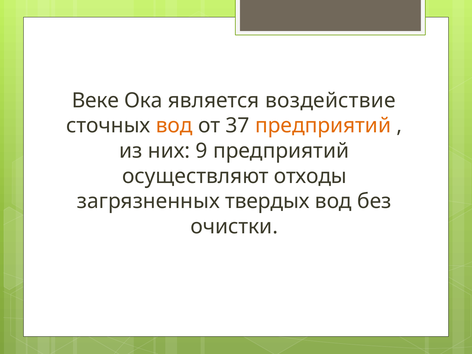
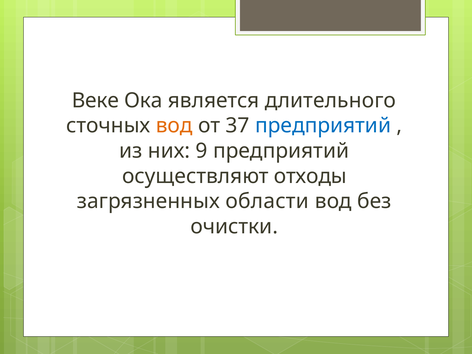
воздействие: воздействие -> длительного
предприятий at (323, 126) colour: orange -> blue
твердых: твердых -> области
